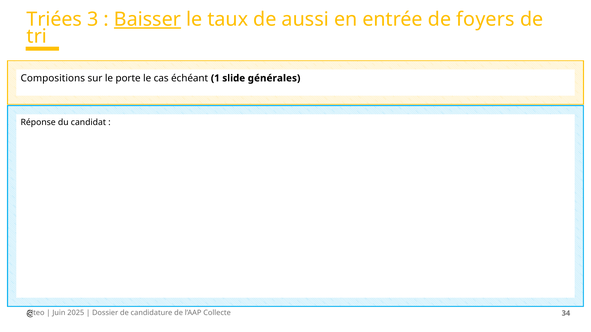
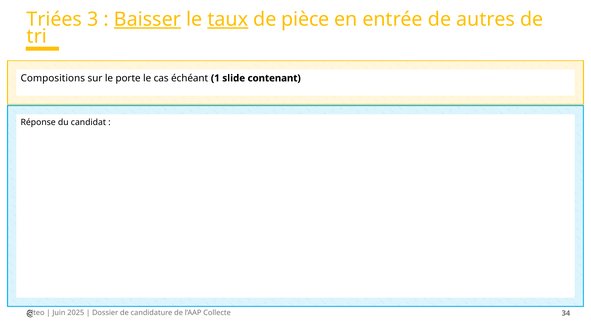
taux underline: none -> present
aussi: aussi -> pièce
foyers: foyers -> autres
générales: générales -> contenant
